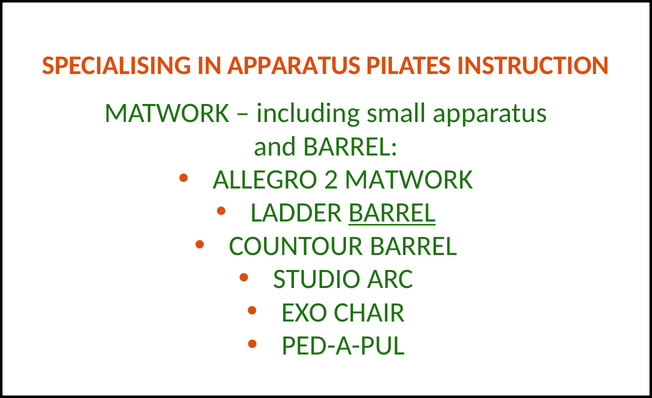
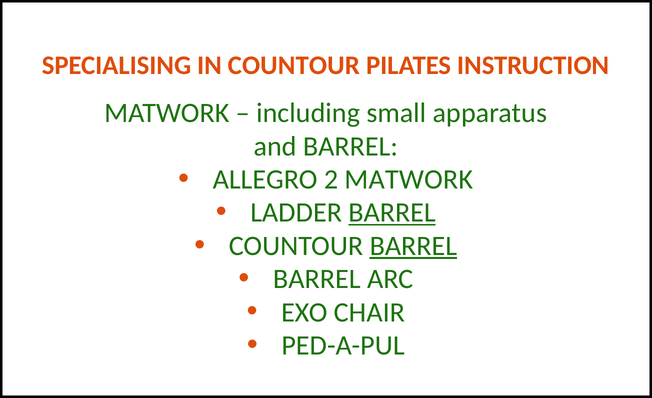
IN APPARATUS: APPARATUS -> COUNTOUR
BARREL at (413, 246) underline: none -> present
STUDIO at (317, 279): STUDIO -> BARREL
